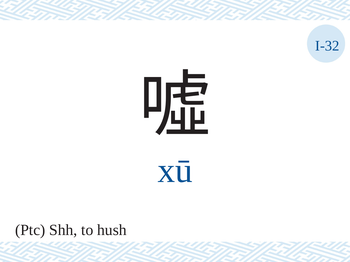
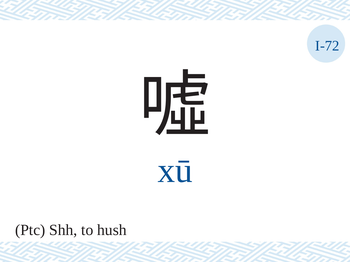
I-32: I-32 -> I-72
